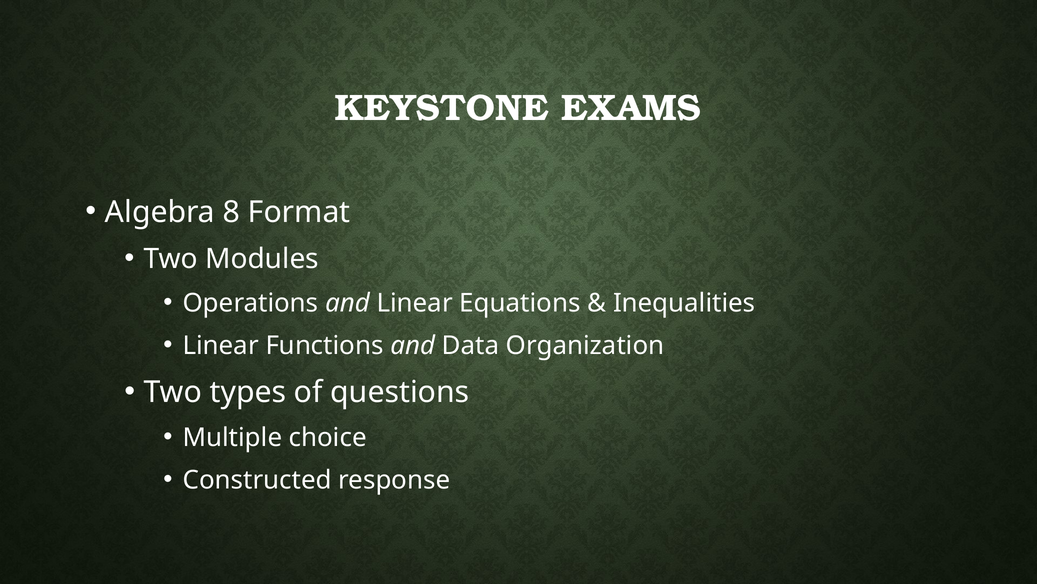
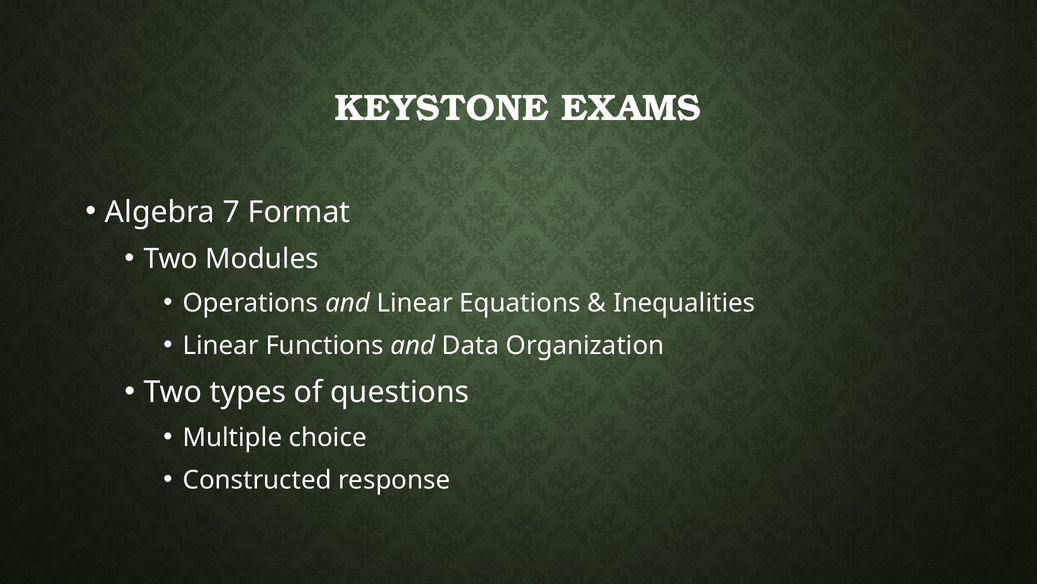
8: 8 -> 7
